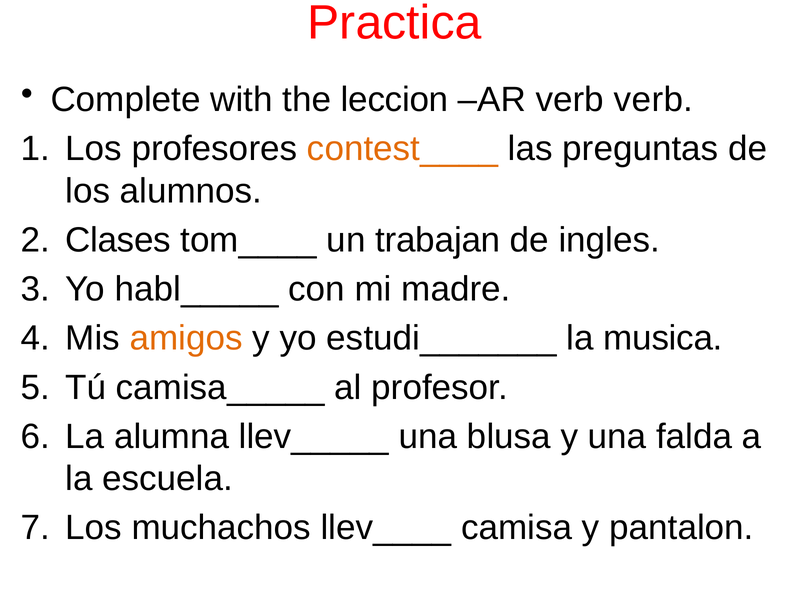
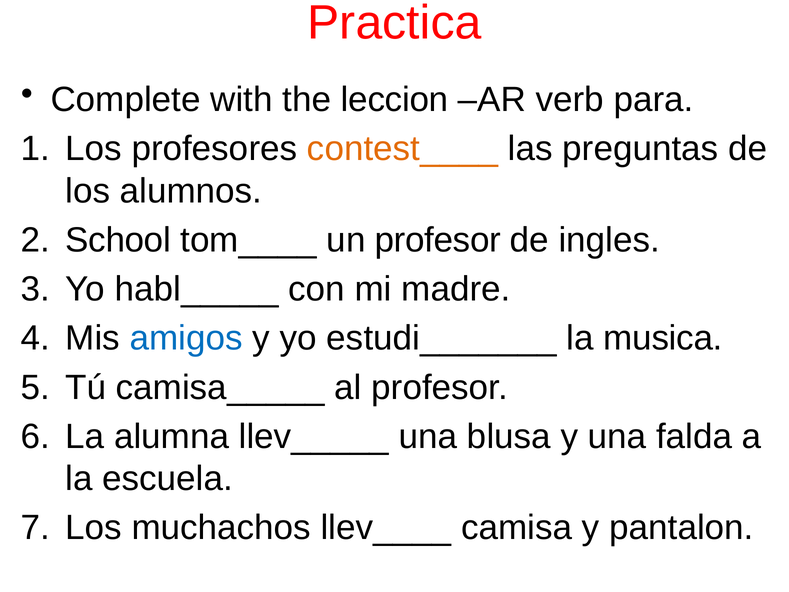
verb verb: verb -> para
Clases: Clases -> School
un trabajan: trabajan -> profesor
amigos colour: orange -> blue
